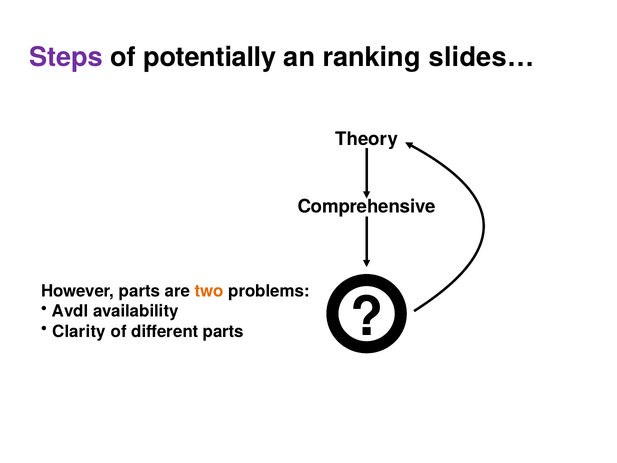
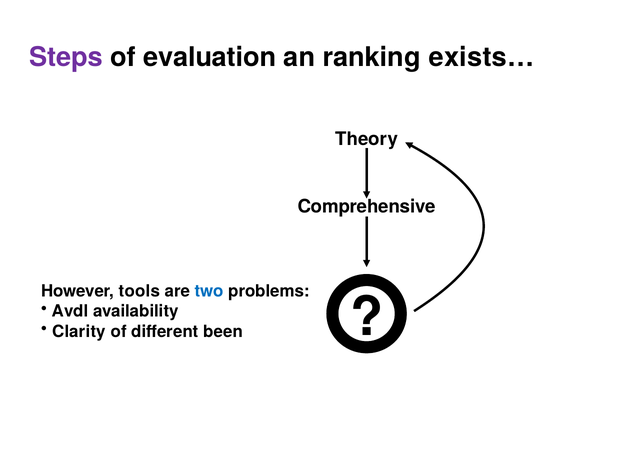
potentially: potentially -> evaluation
slides…: slides… -> exists…
However parts: parts -> tools
two colour: orange -> blue
different parts: parts -> been
